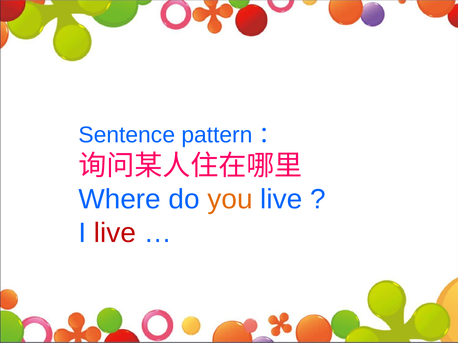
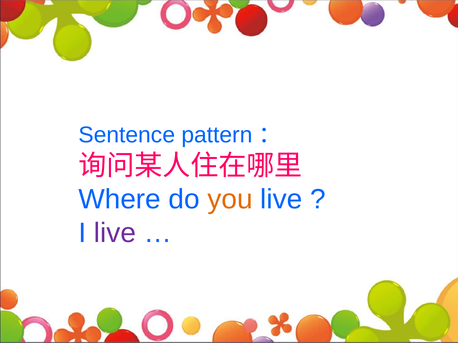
live at (115, 233) colour: red -> purple
